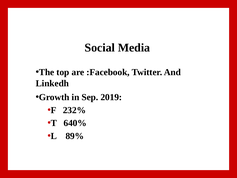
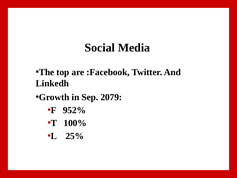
2019: 2019 -> 2079
232%: 232% -> 952%
640%: 640% -> 100%
89%: 89% -> 25%
